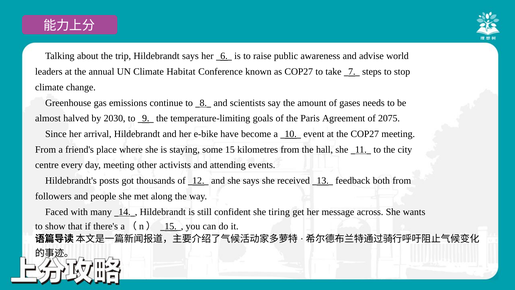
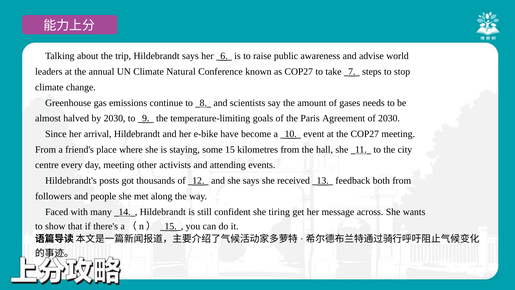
Habitat: Habitat -> Natural
of 2075: 2075 -> 2030
